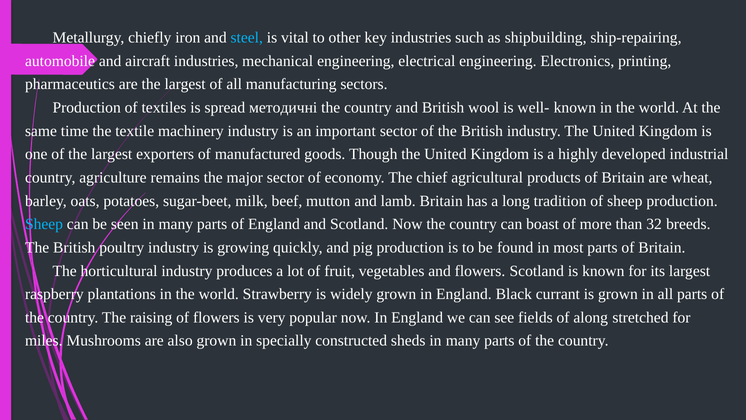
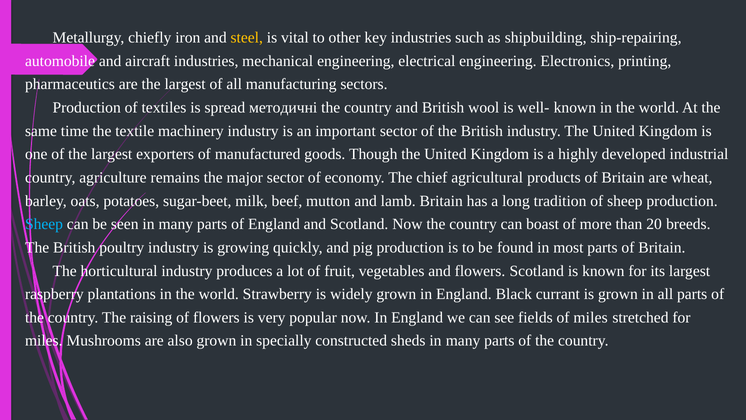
steel colour: light blue -> yellow
32: 32 -> 20
of along: along -> miles
